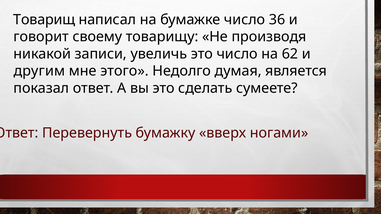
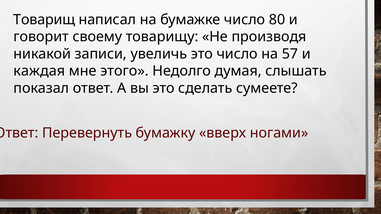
36: 36 -> 80
62: 62 -> 57
другим: другим -> каждая
является: является -> слышать
